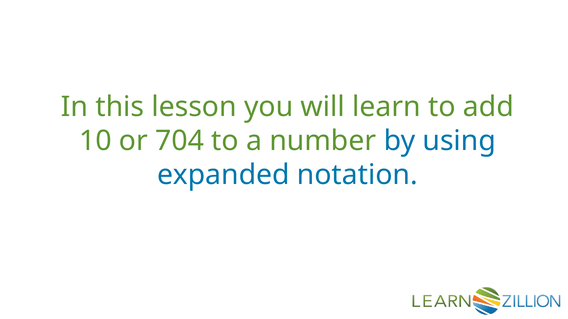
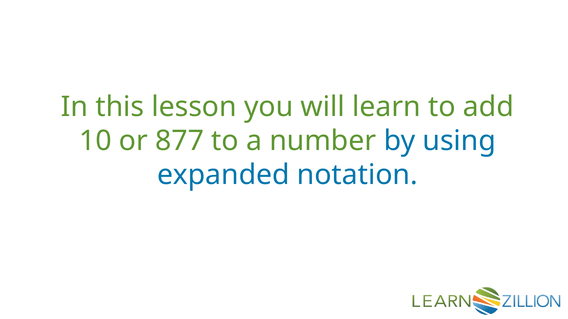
704: 704 -> 877
